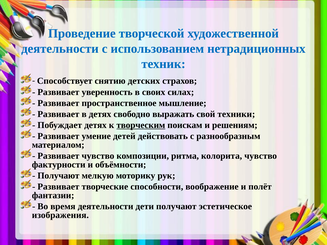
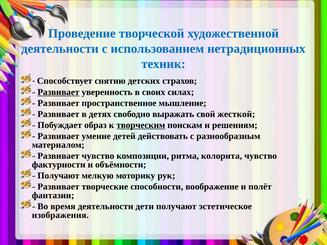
Развивает at (58, 92) underline: none -> present
техники: техники -> жесткой
Побуждает детях: детях -> образ
